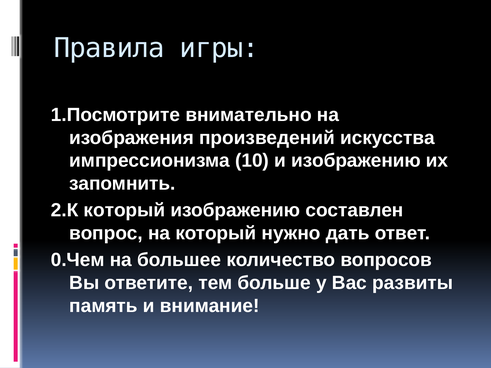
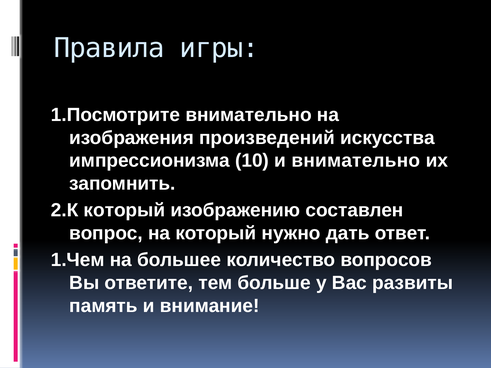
и изображению: изображению -> внимательно
0.Чем: 0.Чем -> 1.Чем
